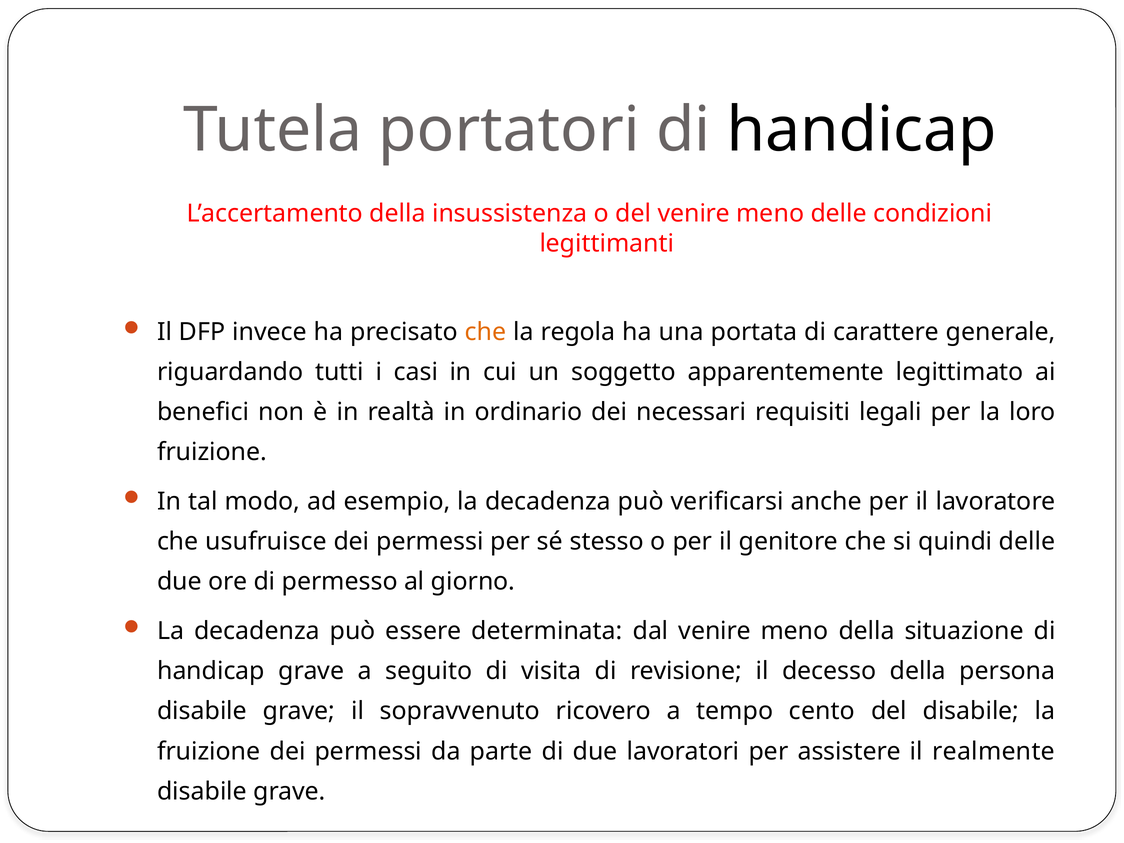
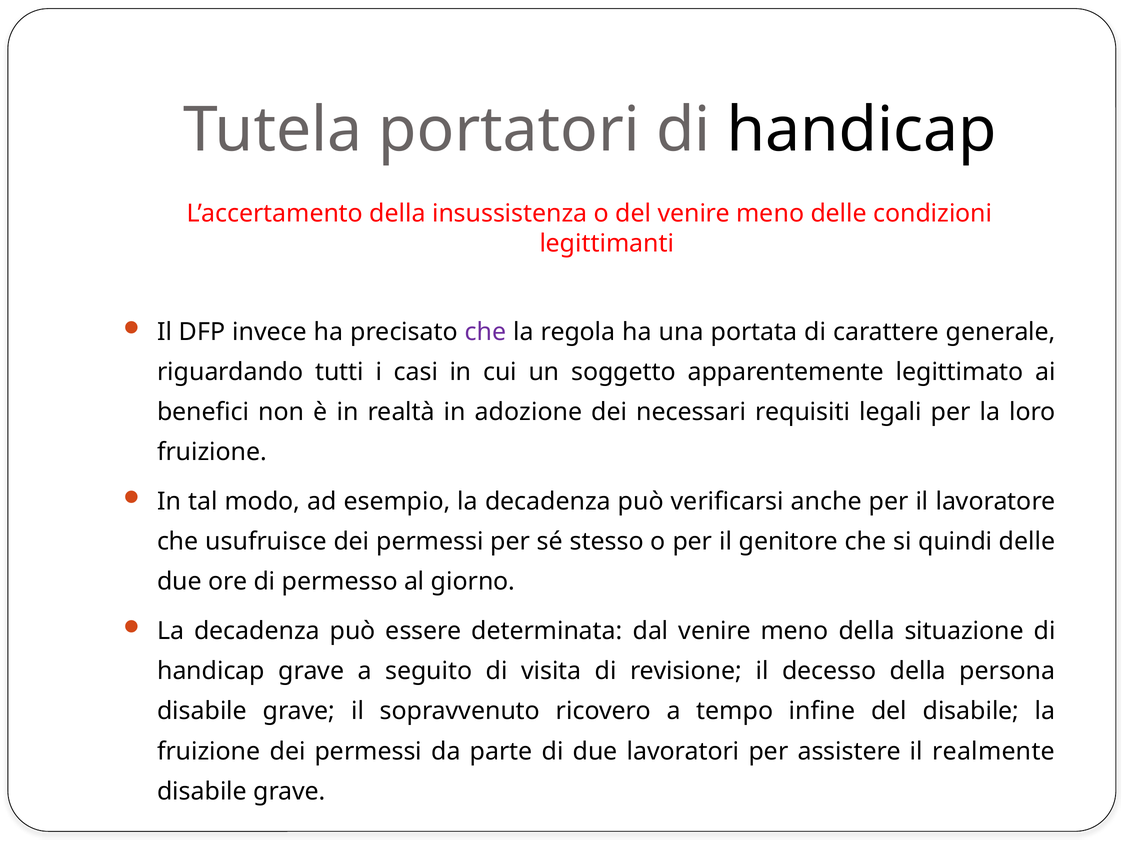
che at (485, 332) colour: orange -> purple
ordinario: ordinario -> adozione
cento: cento -> infine
